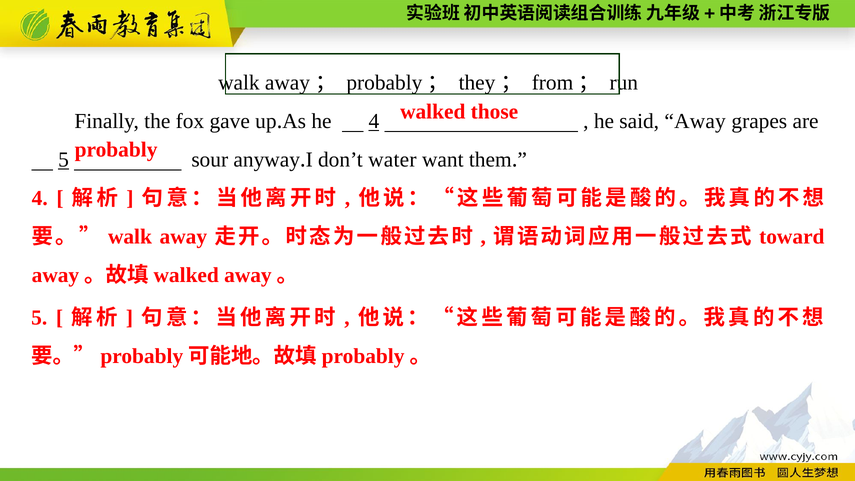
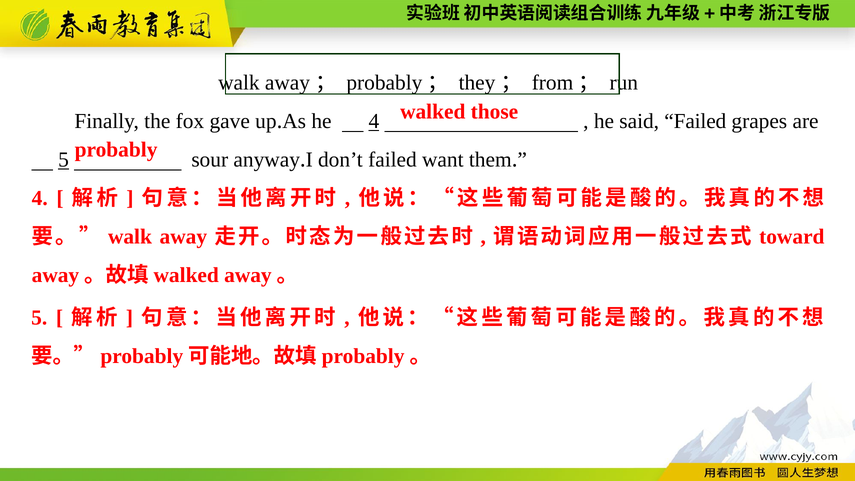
said Away: Away -> Failed
don’t water: water -> failed
